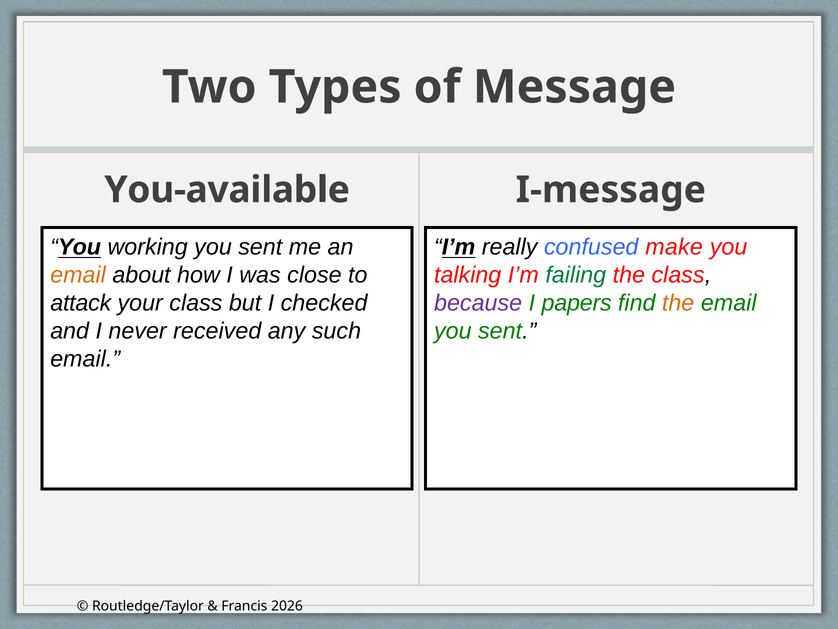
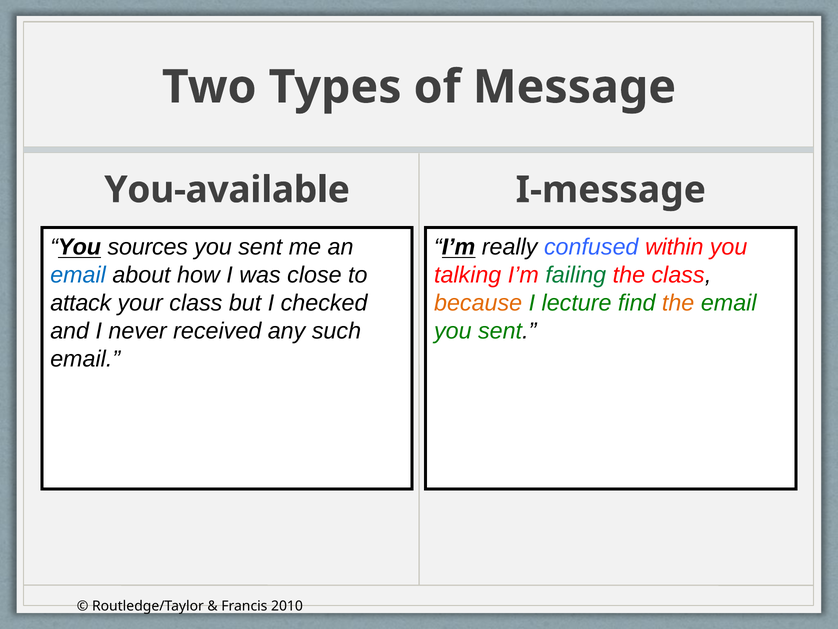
working: working -> sources
make: make -> within
email at (78, 275) colour: orange -> blue
because colour: purple -> orange
papers: papers -> lecture
2026: 2026 -> 2010
